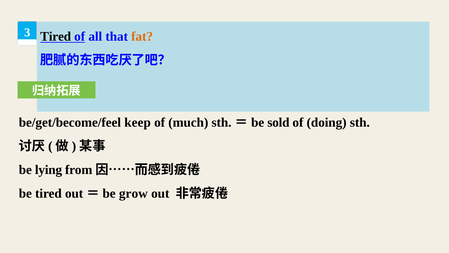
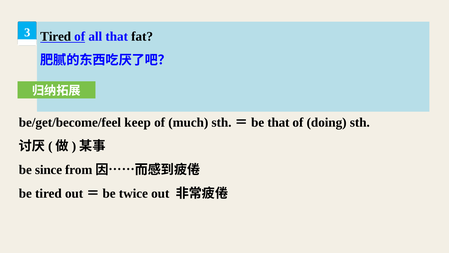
fat colour: orange -> black
be sold: sold -> that
lying: lying -> since
grow: grow -> twice
